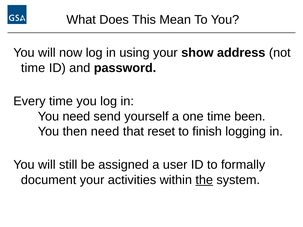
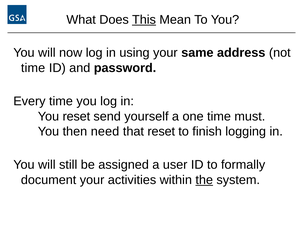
This underline: none -> present
show: show -> same
You need: need -> reset
been: been -> must
